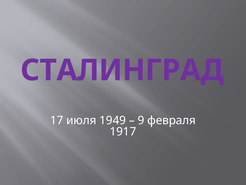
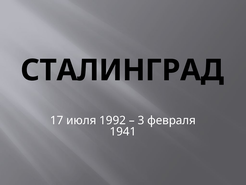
СТАЛИНГРАД colour: purple -> black
1949: 1949 -> 1992
9: 9 -> 3
1917: 1917 -> 1941
